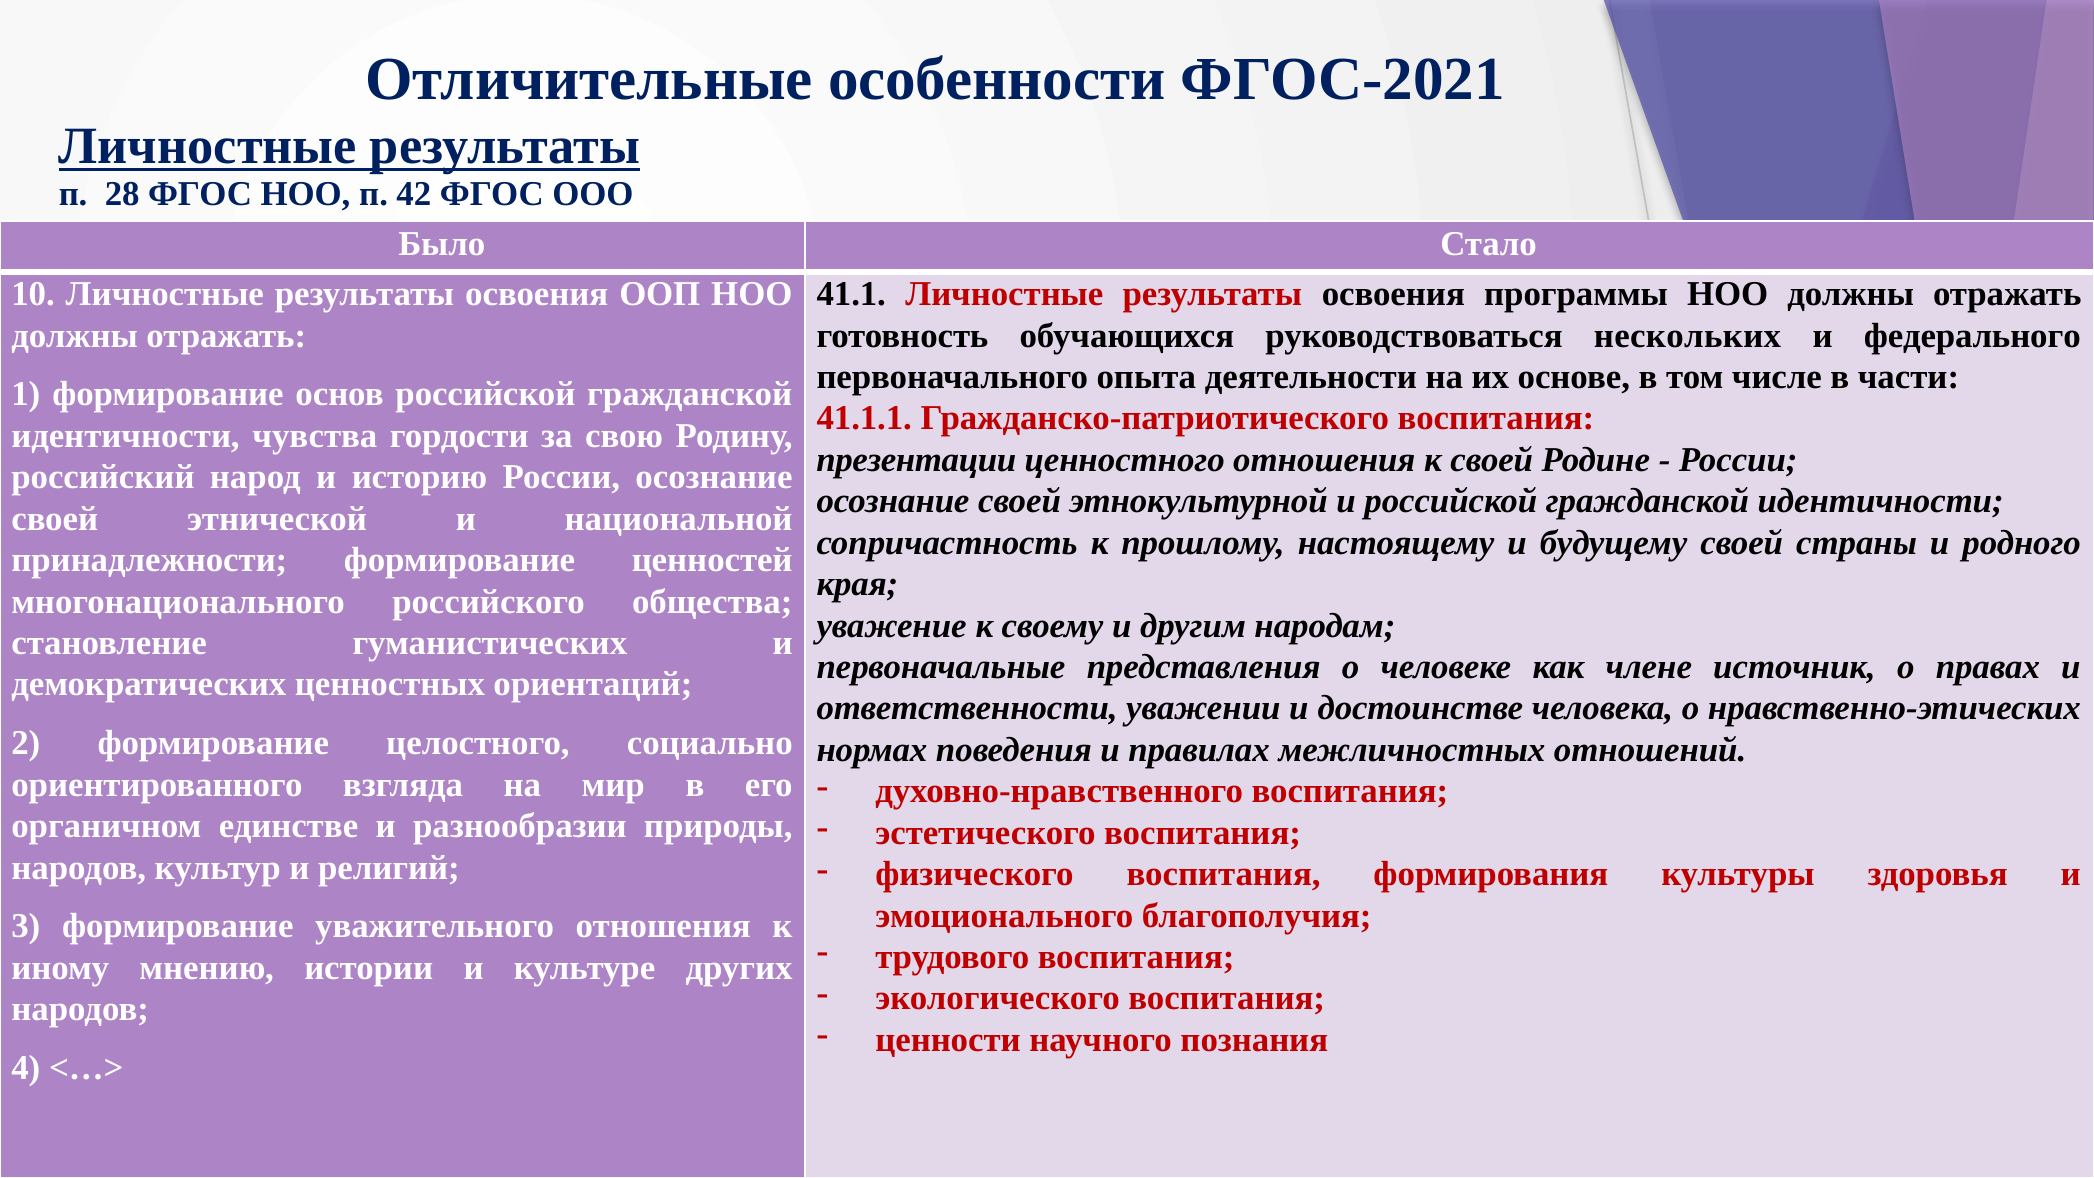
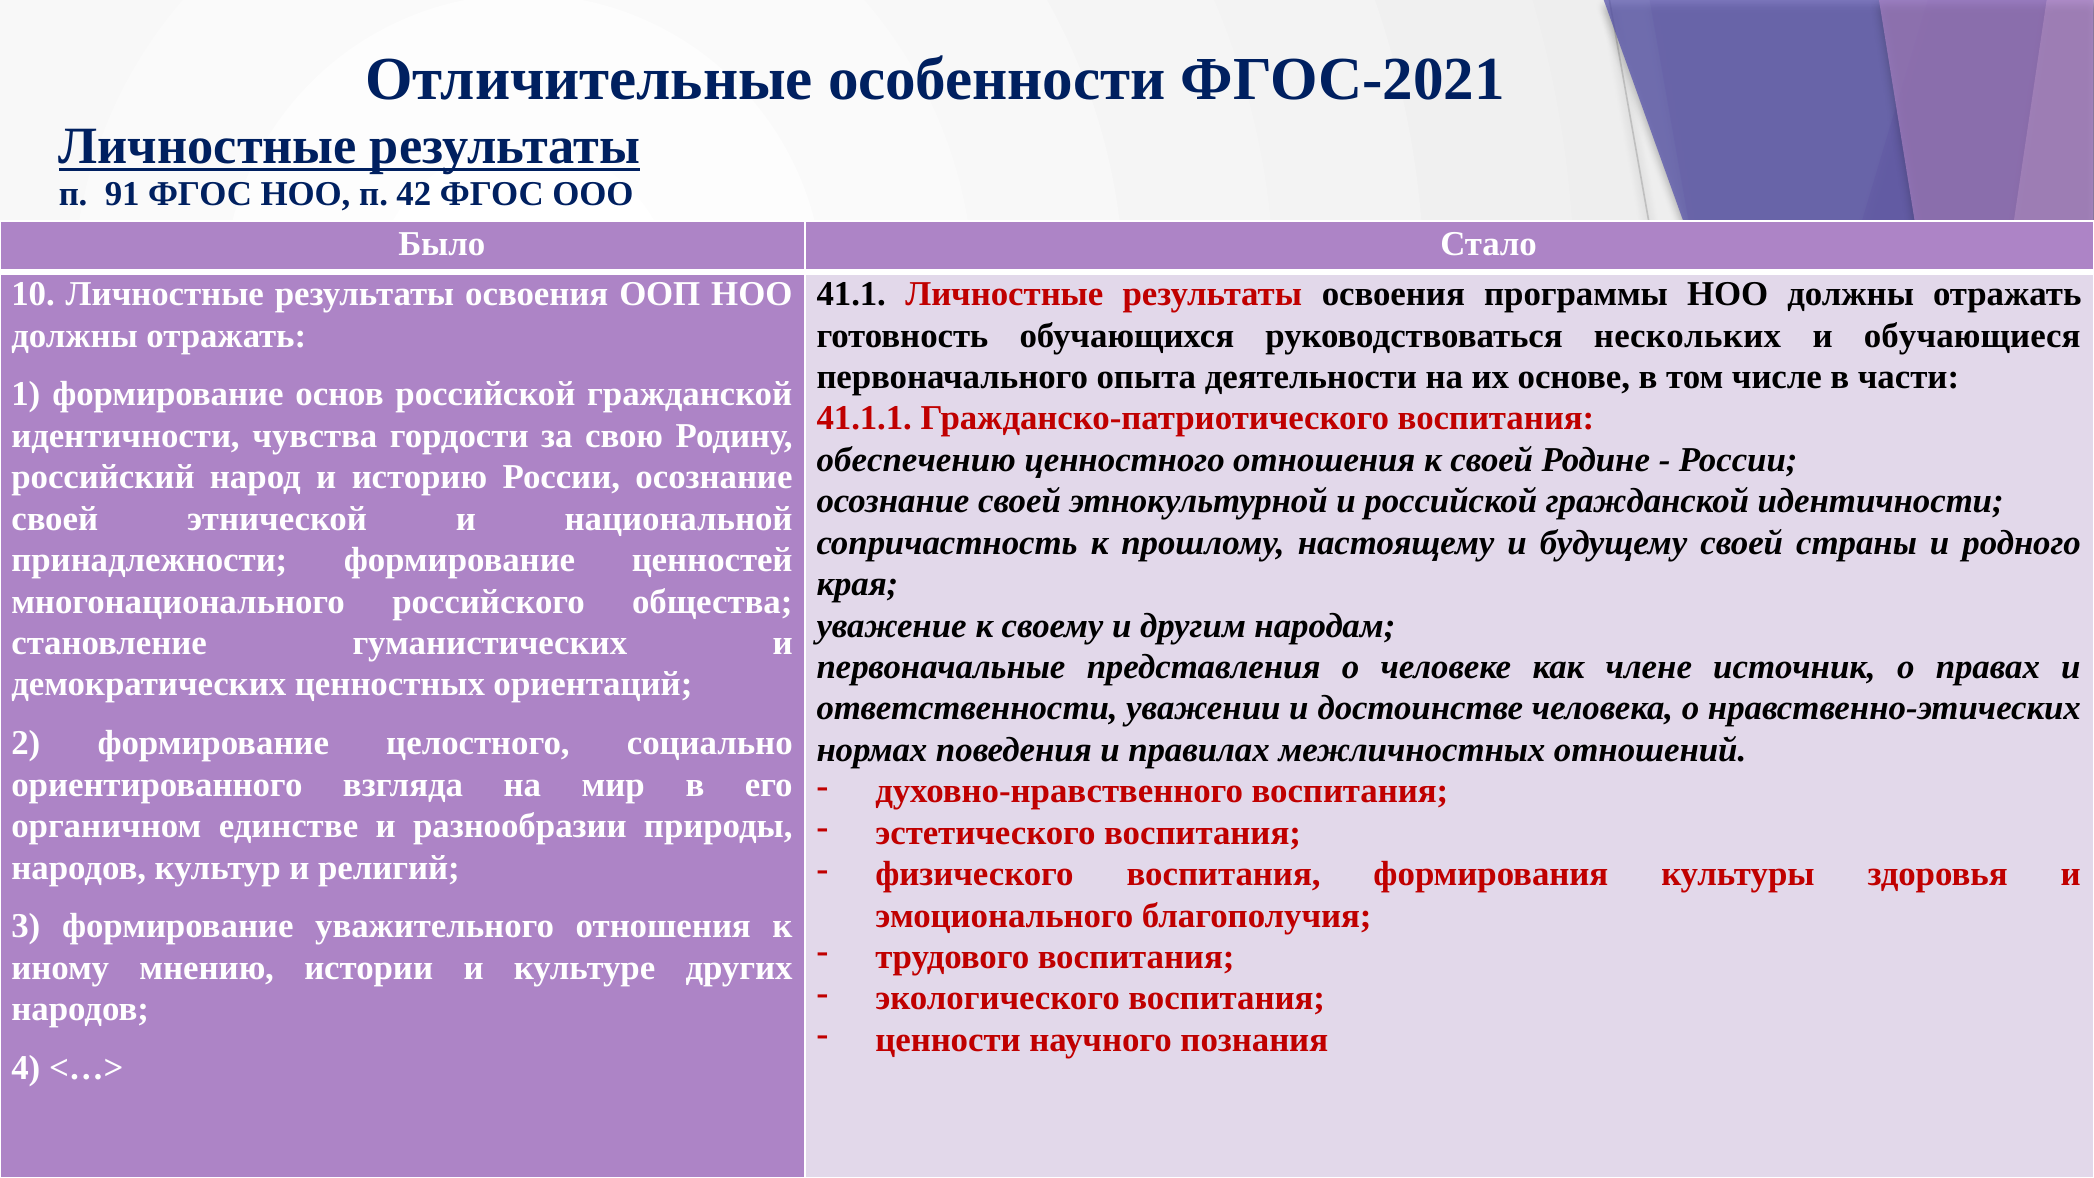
28: 28 -> 91
федерального: федерального -> обучающиеся
презентации: презентации -> обеспечению
